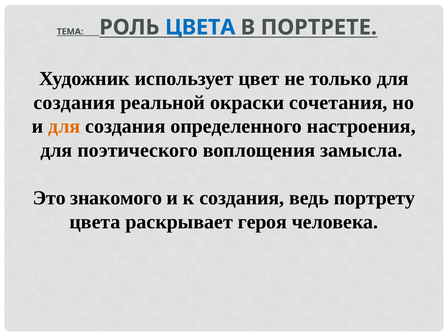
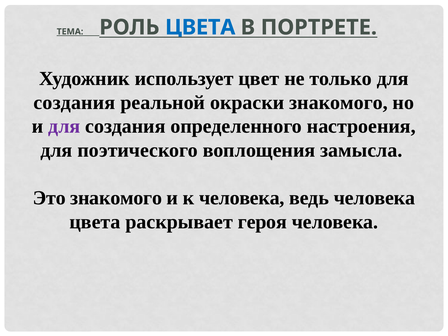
окраски сочетания: сочетания -> знакомого
для at (64, 126) colour: orange -> purple
к создания: создания -> человека
ведь портрету: портрету -> человека
